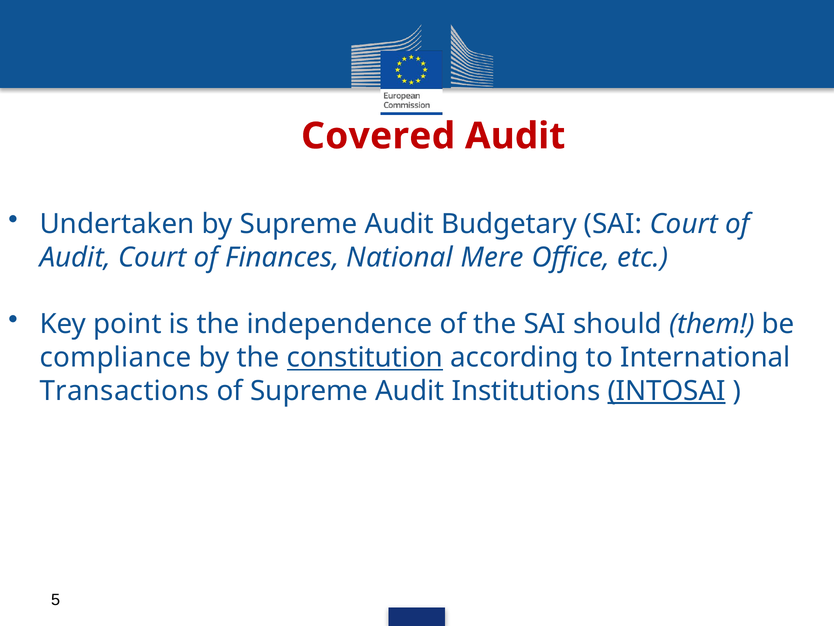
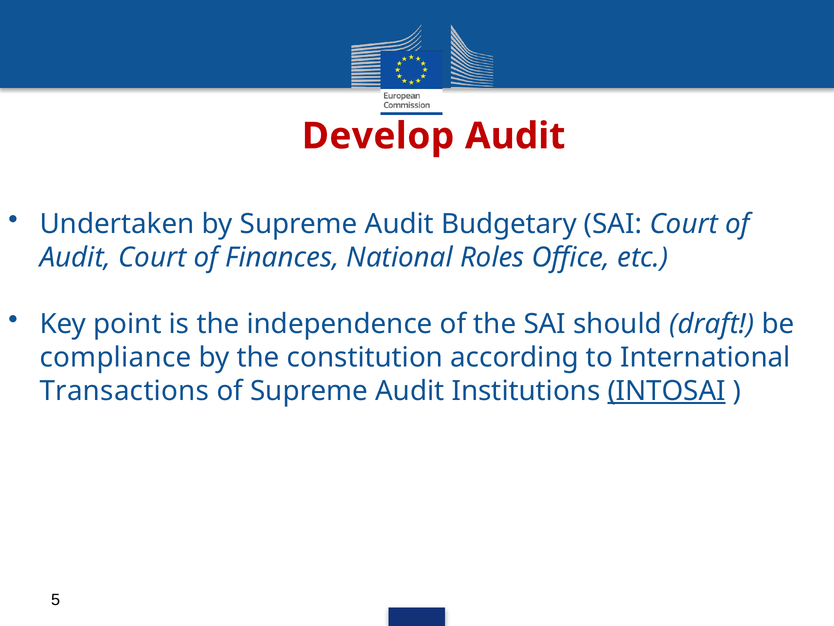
Covered: Covered -> Develop
Mere: Mere -> Roles
them: them -> draft
constitution underline: present -> none
